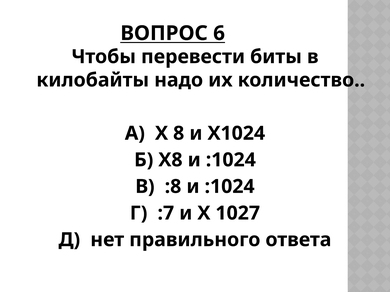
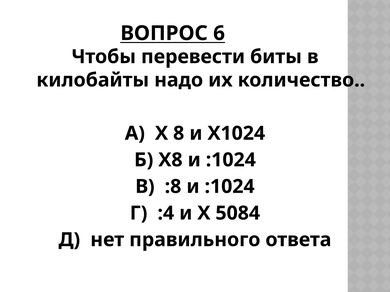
:7: :7 -> :4
1027: 1027 -> 5084
